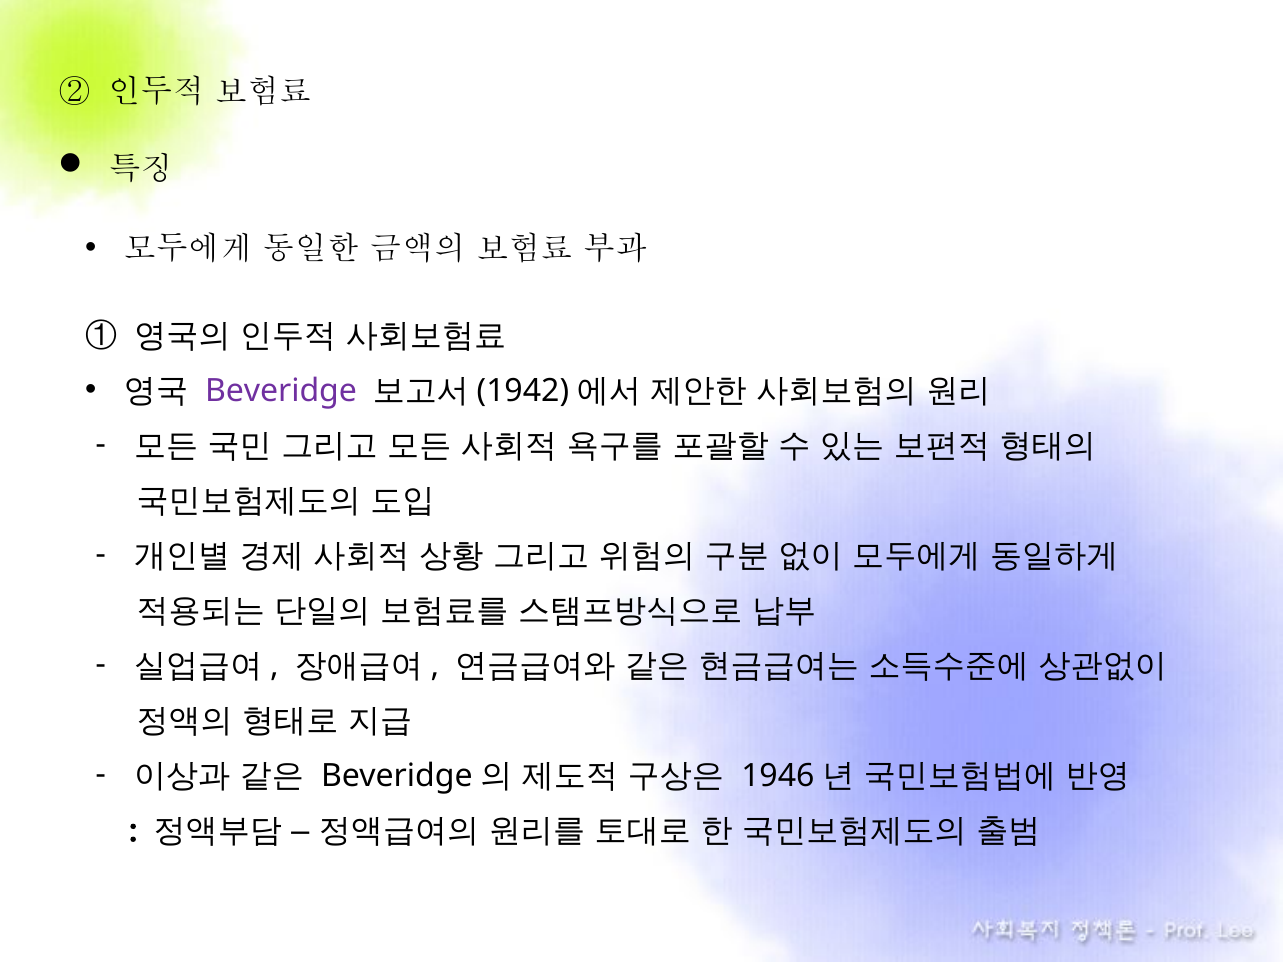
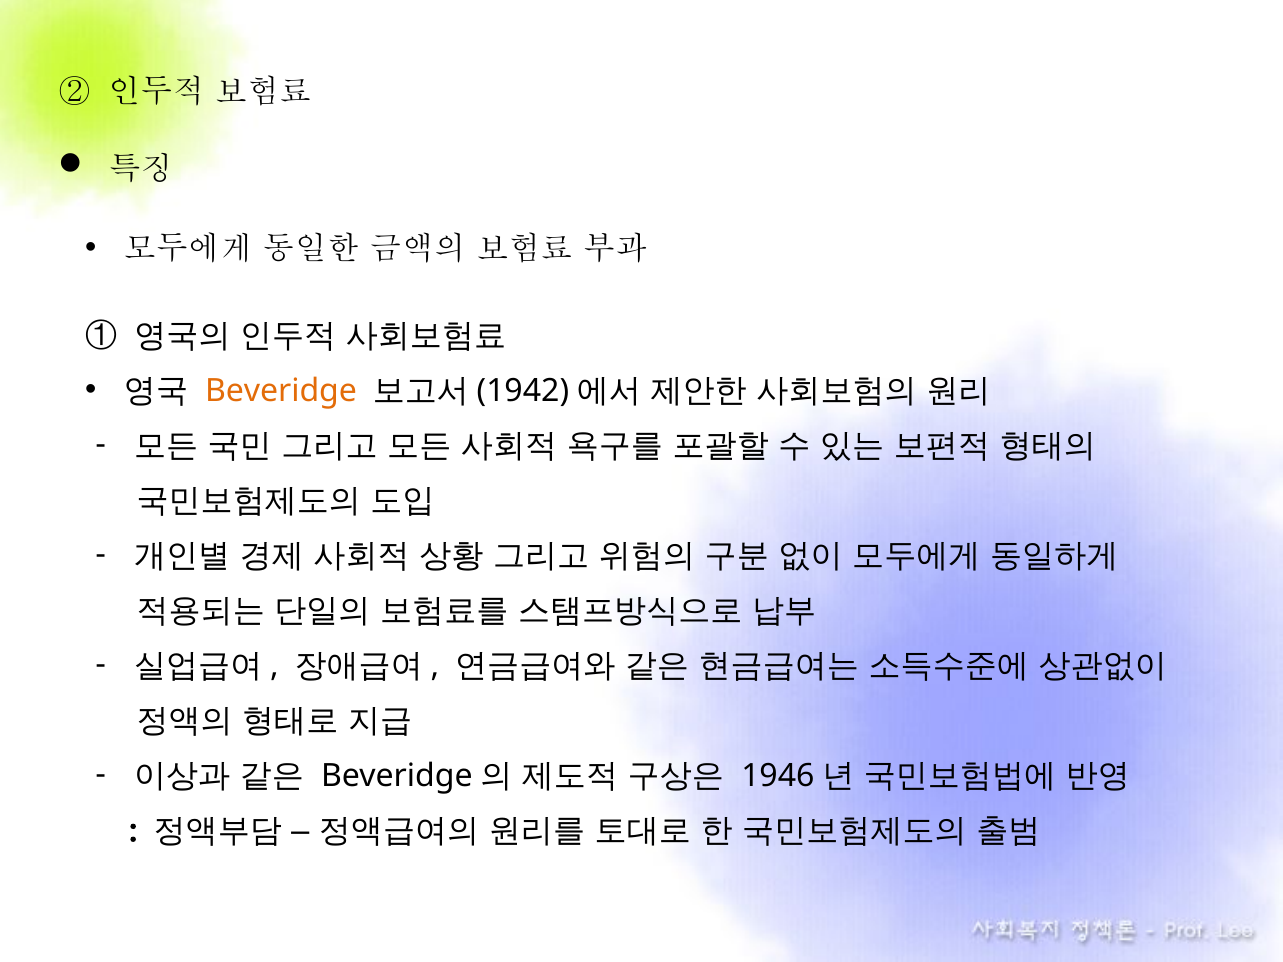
Beveridge colour: purple -> orange
